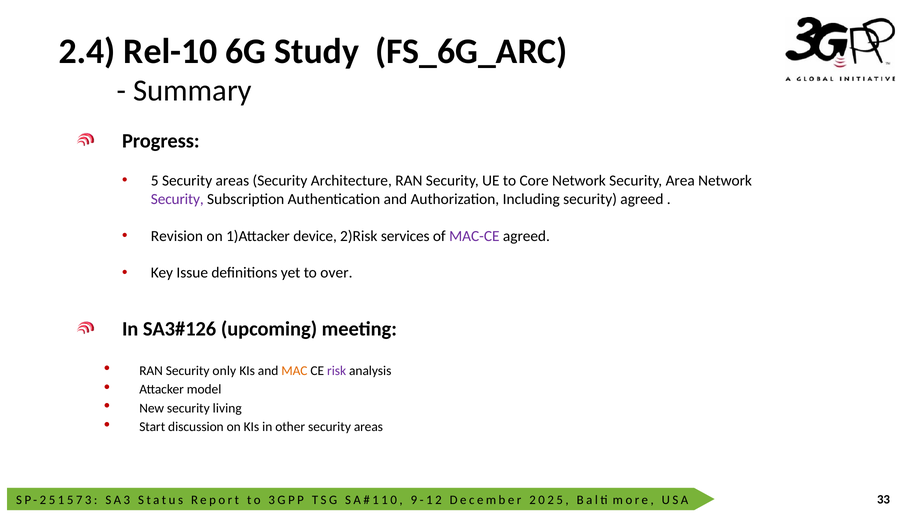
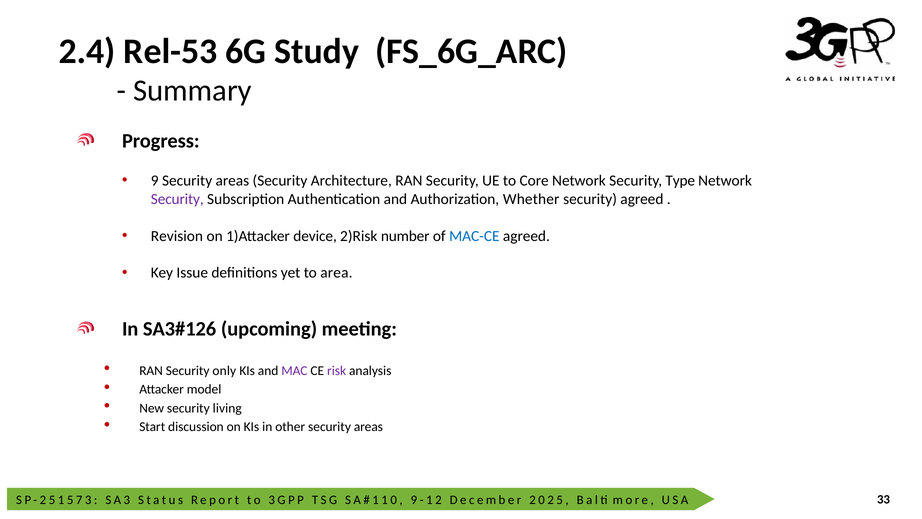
Rel-10: Rel-10 -> Rel-53
5: 5 -> 9
Area: Area -> Type
Including: Including -> Whether
services: services -> number
MAC-CE colour: purple -> blue
over: over -> area
MAC colour: orange -> purple
